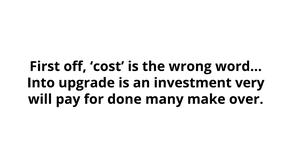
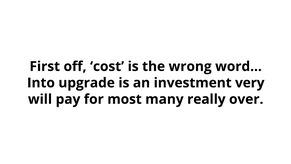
done: done -> most
make: make -> really
